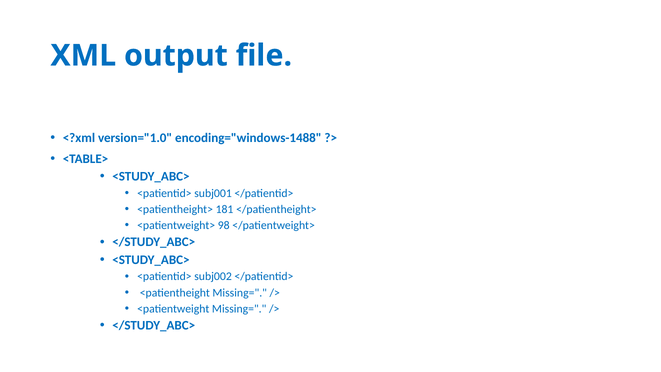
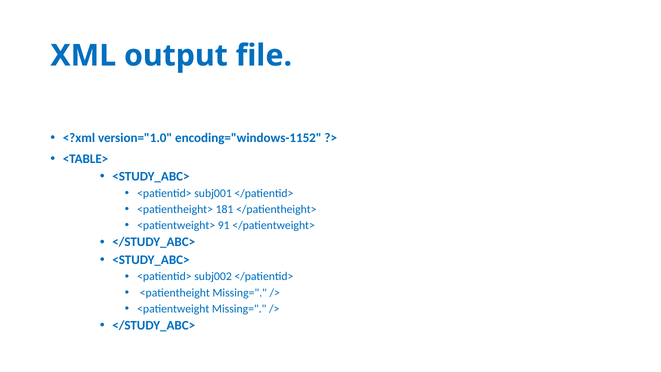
encoding="windows-1488: encoding="windows-1488 -> encoding="windows-1152
98: 98 -> 91
